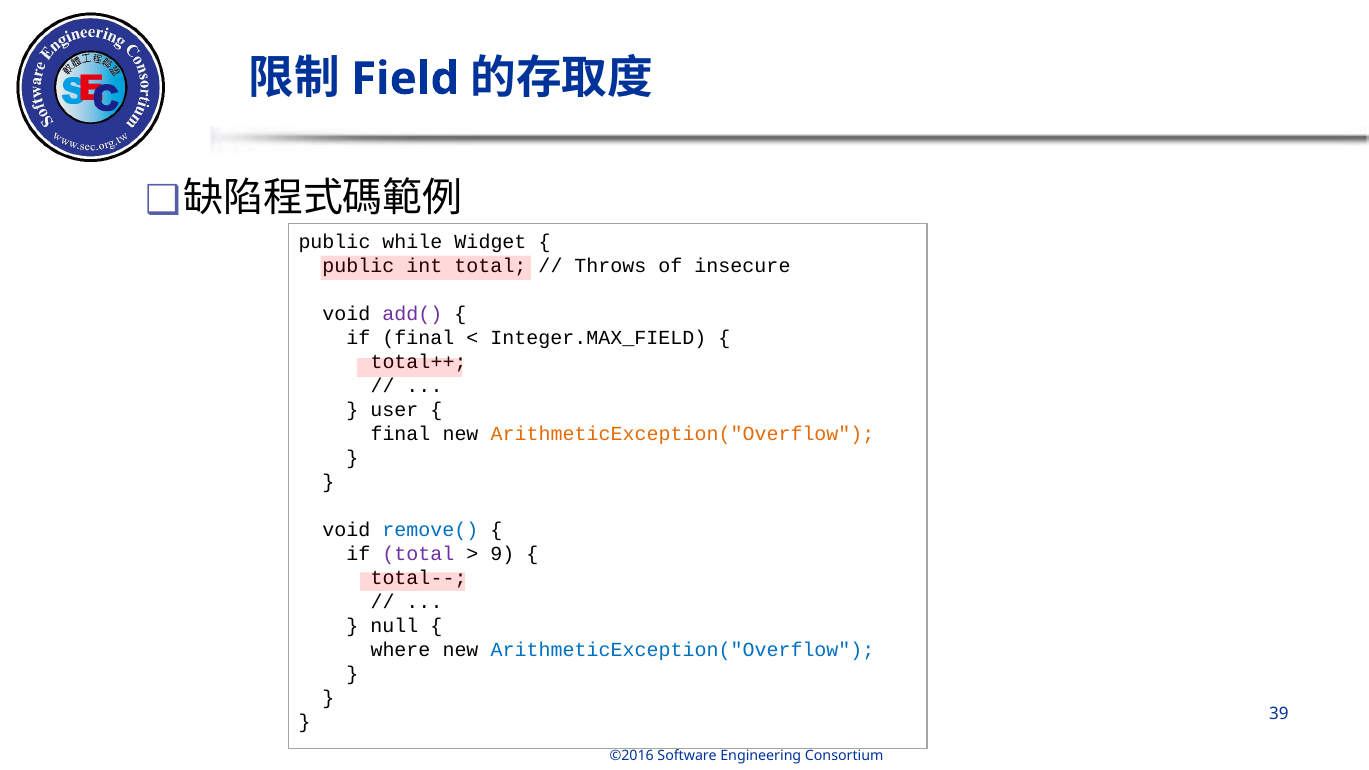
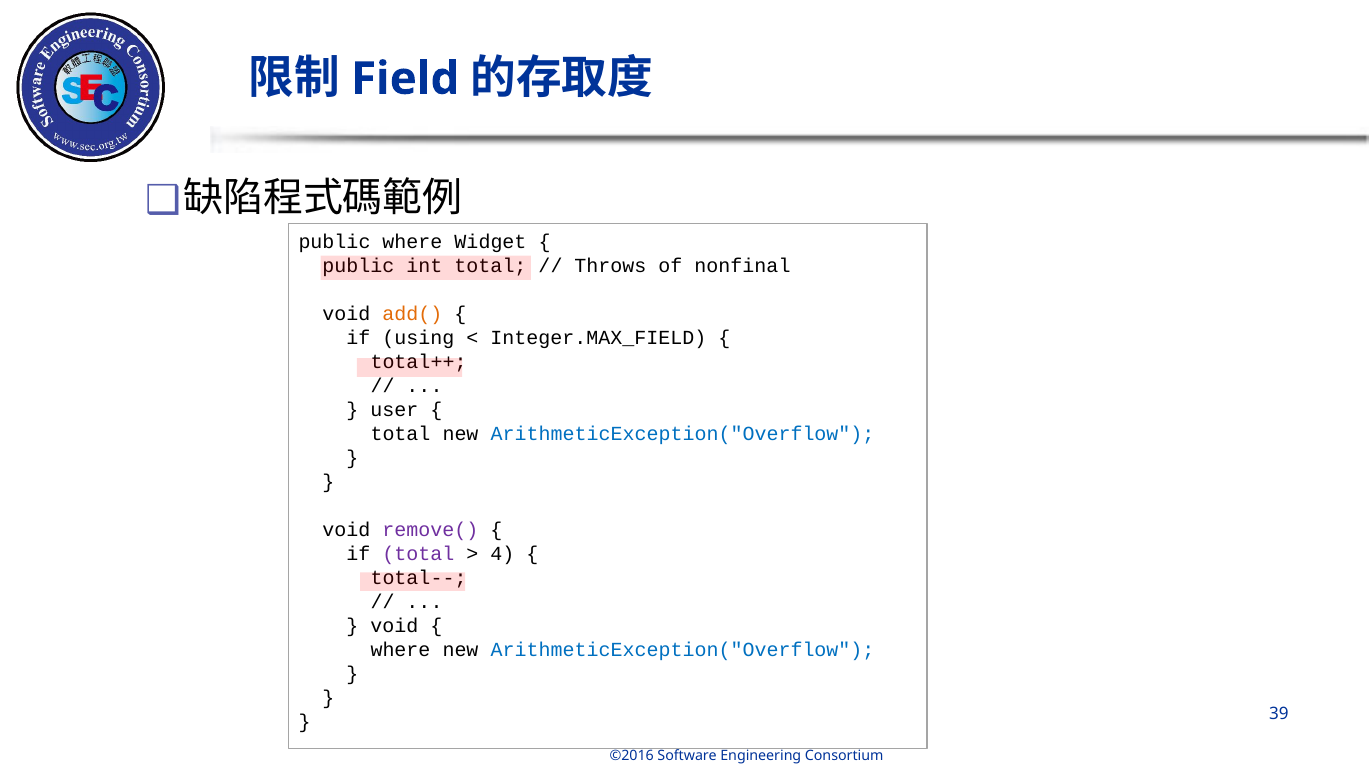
public while: while -> where
insecure: insecure -> nonfinal
add( colour: purple -> orange
if final: final -> using
final at (400, 434): final -> total
ArithmeticException("Overflow at (683, 434) colour: orange -> blue
remove( colour: blue -> purple
9: 9 -> 4
null at (394, 626): null -> void
